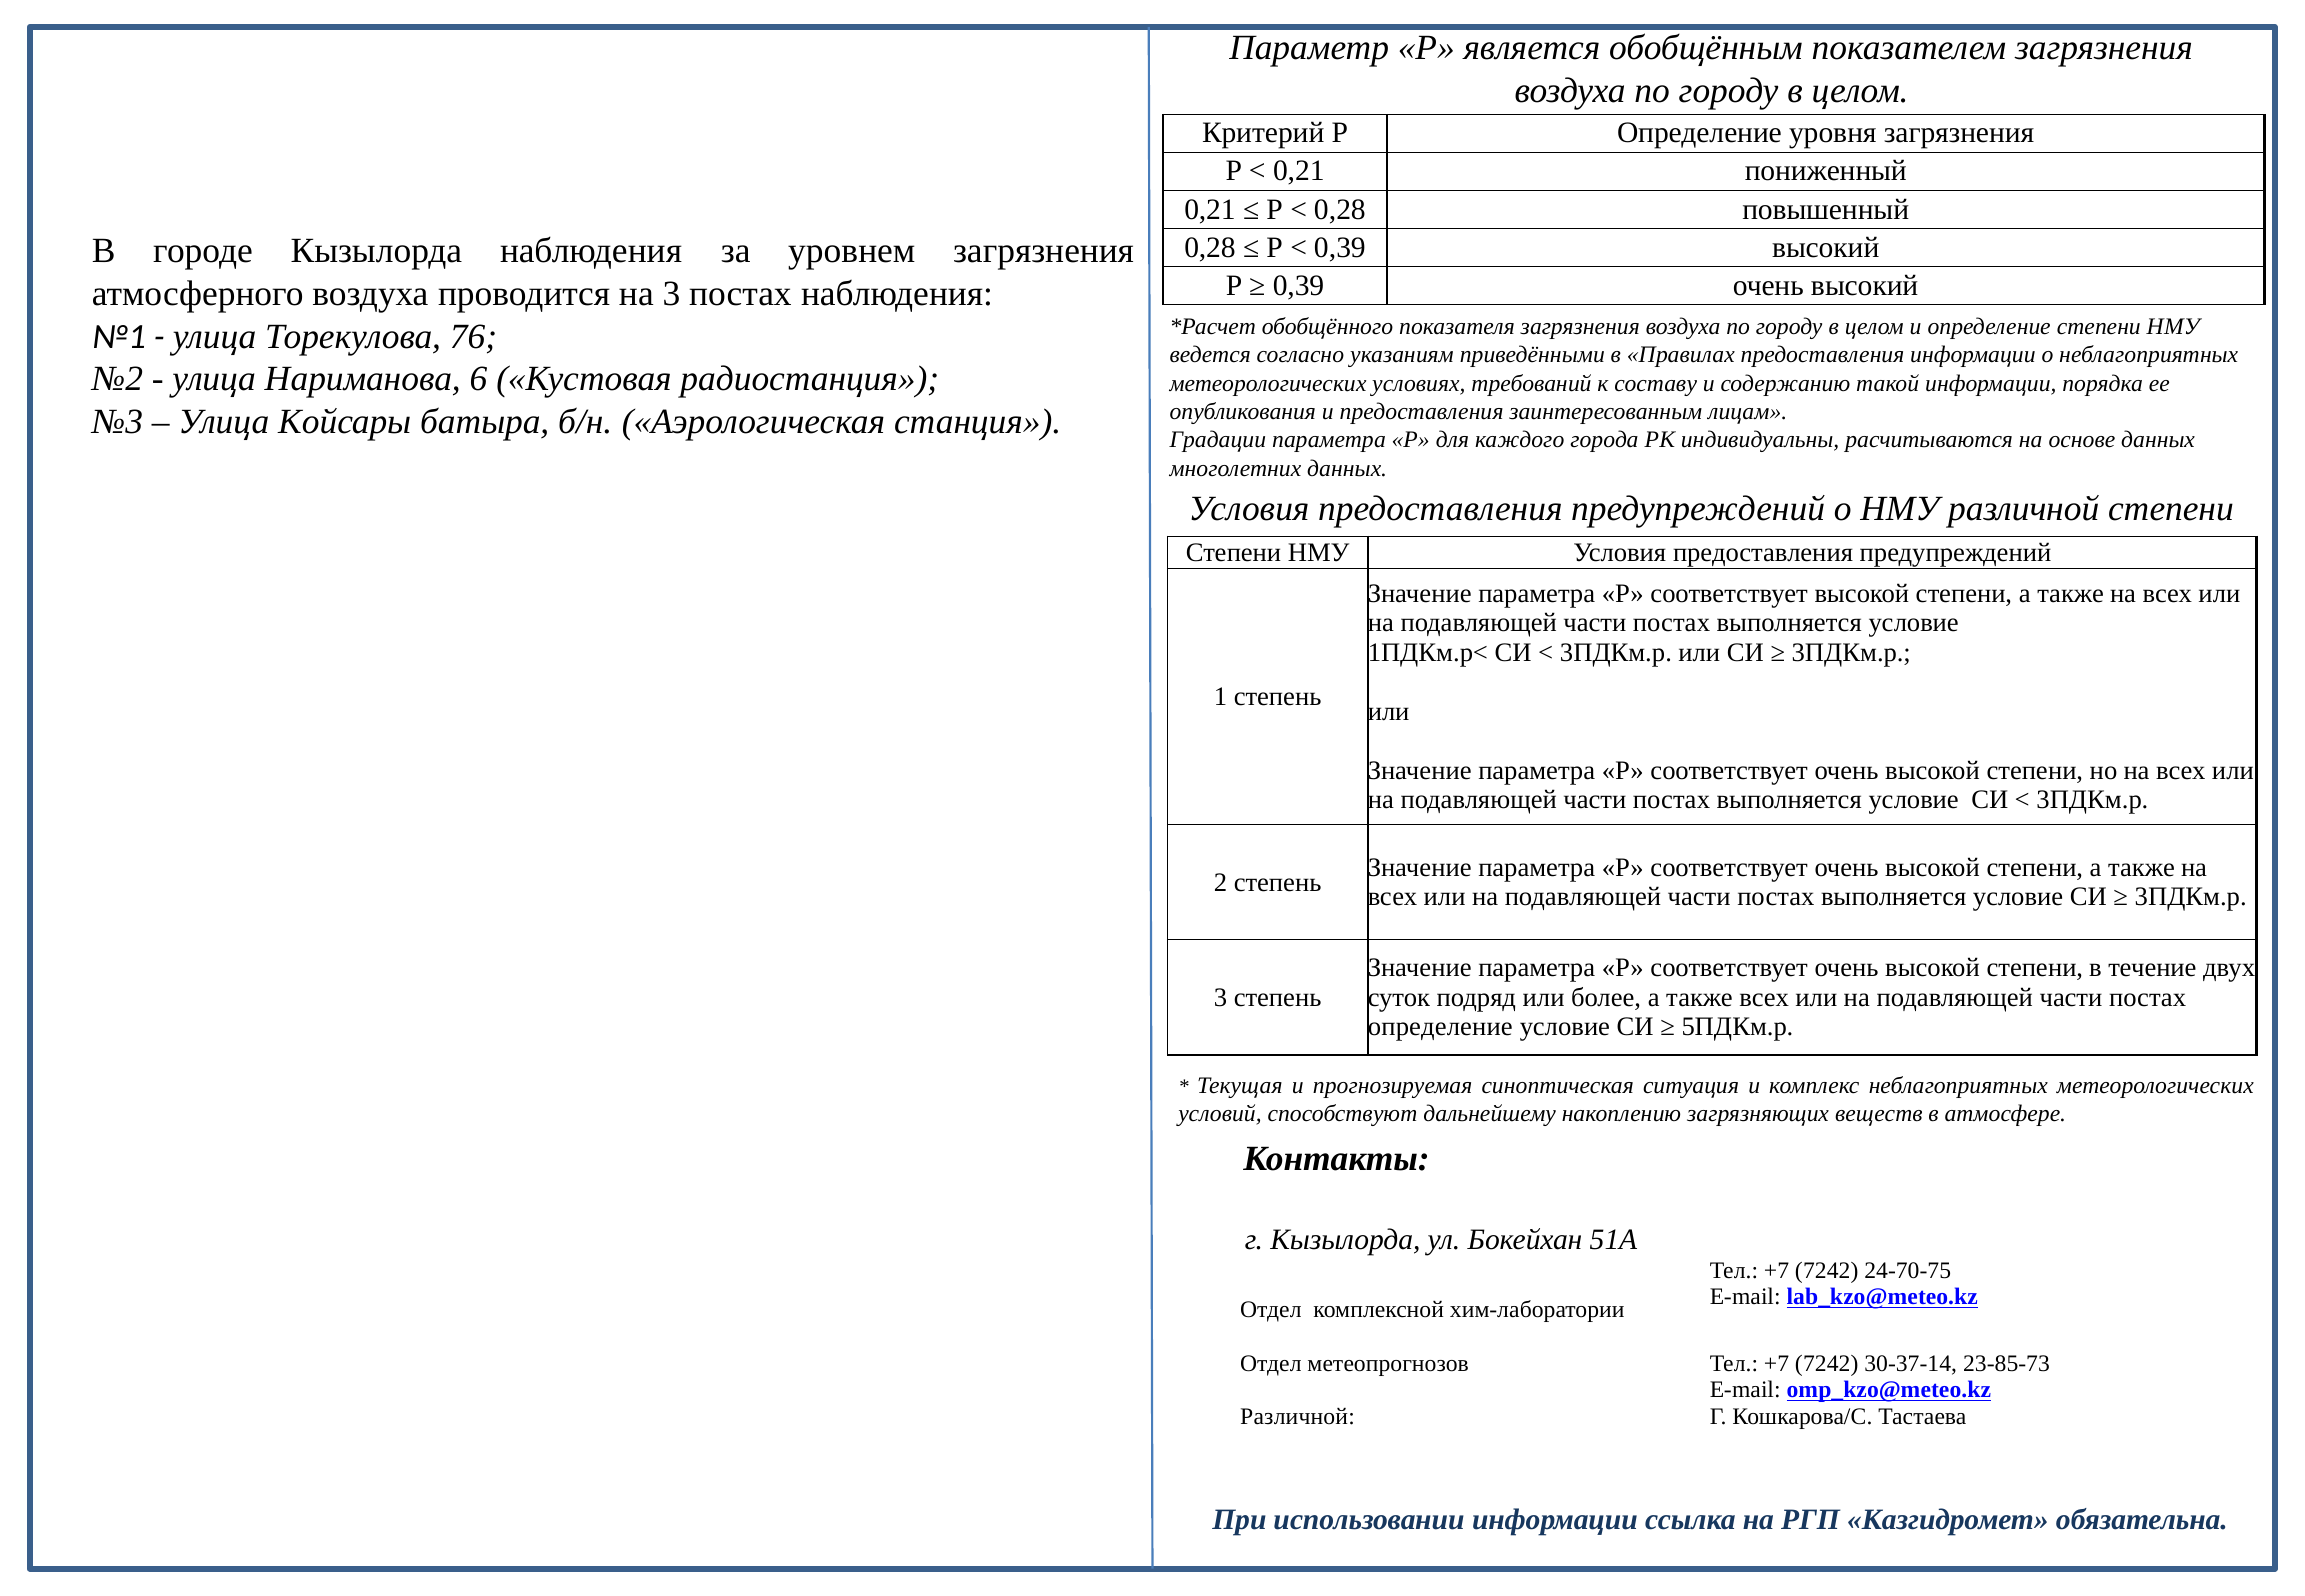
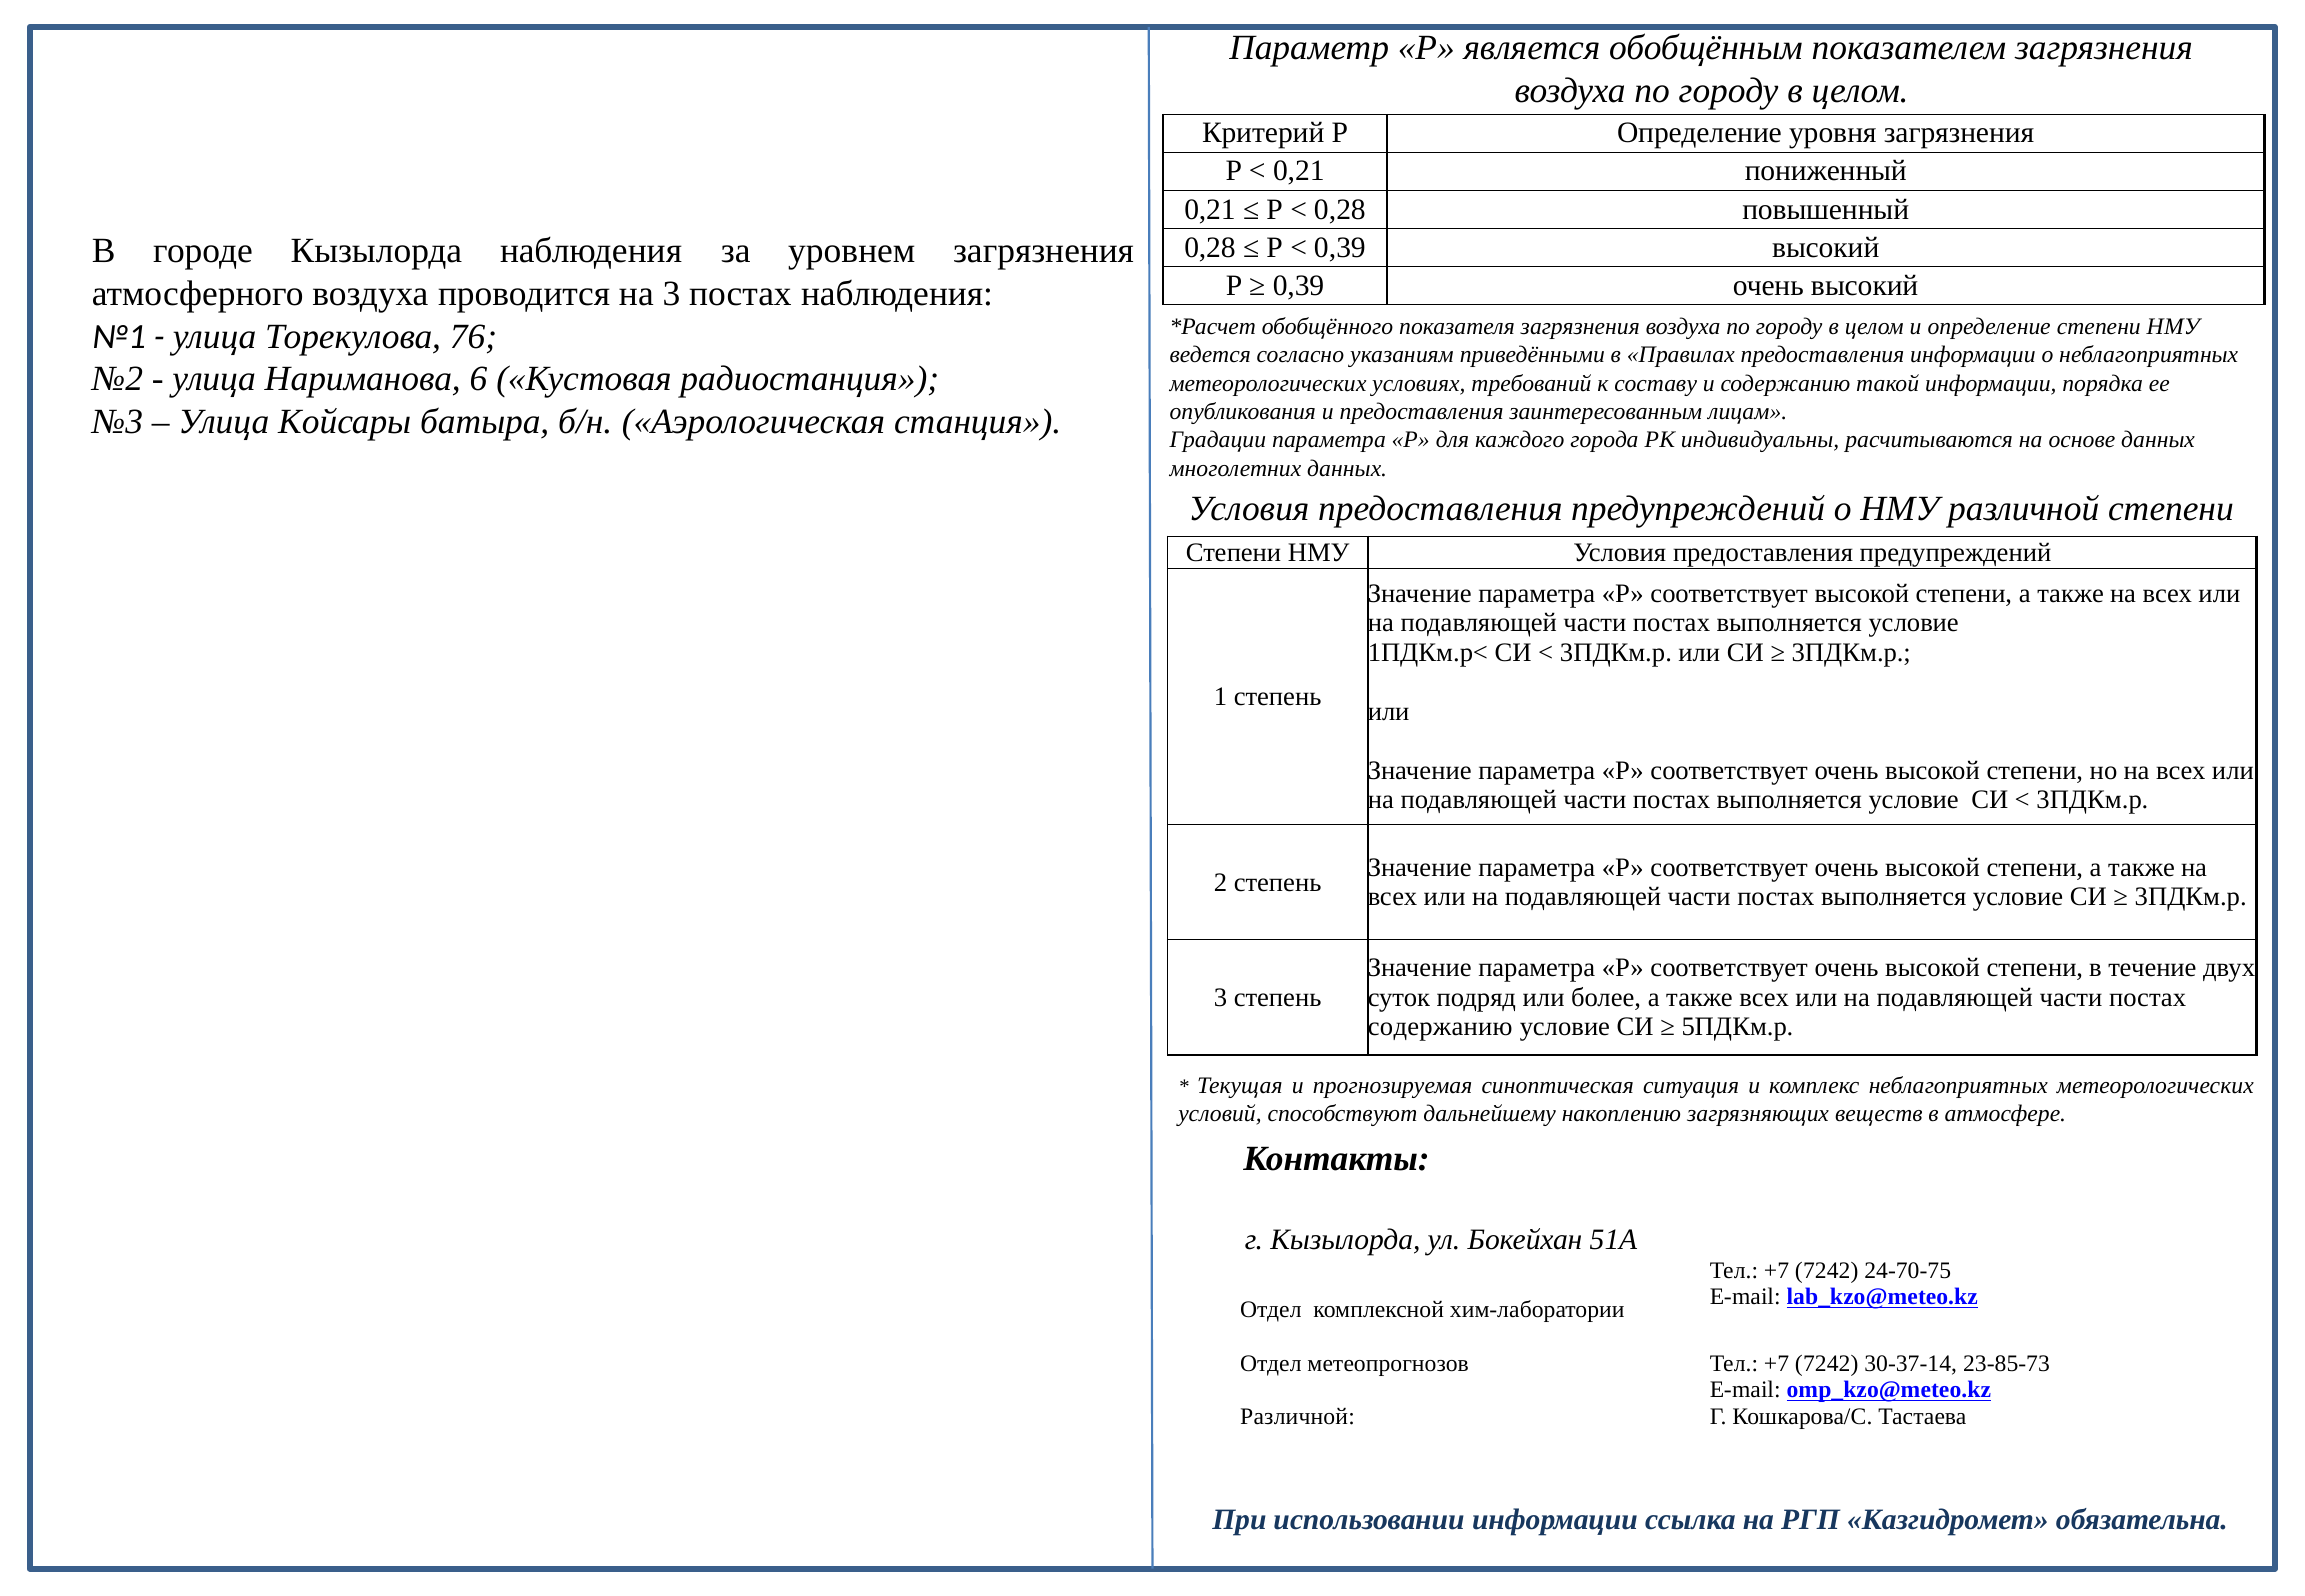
определение at (1440, 1027): определение -> содержанию
